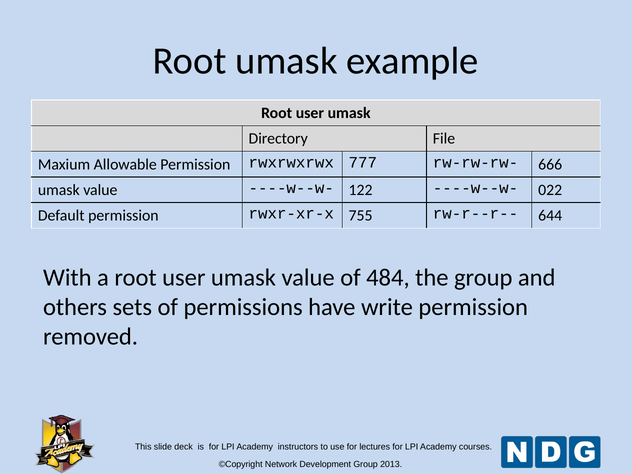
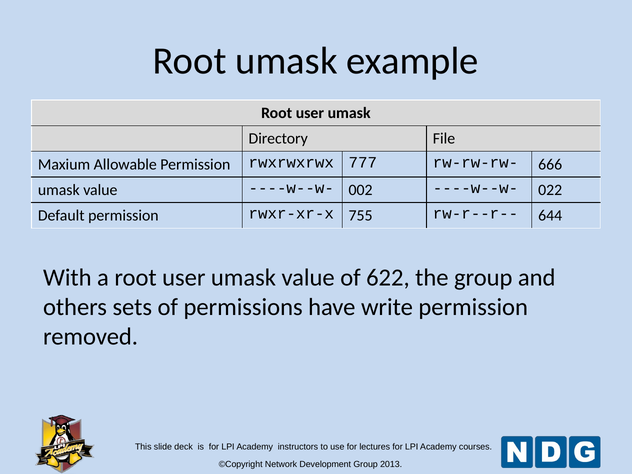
122: 122 -> 002
484: 484 -> 622
